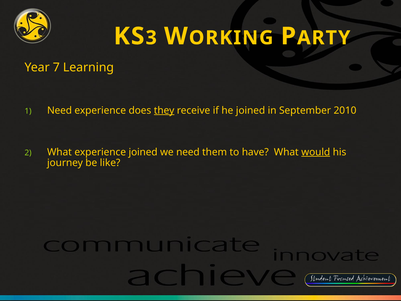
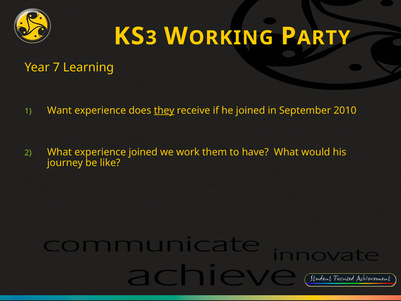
Need at (60, 110): Need -> Want
we need: need -> work
would underline: present -> none
